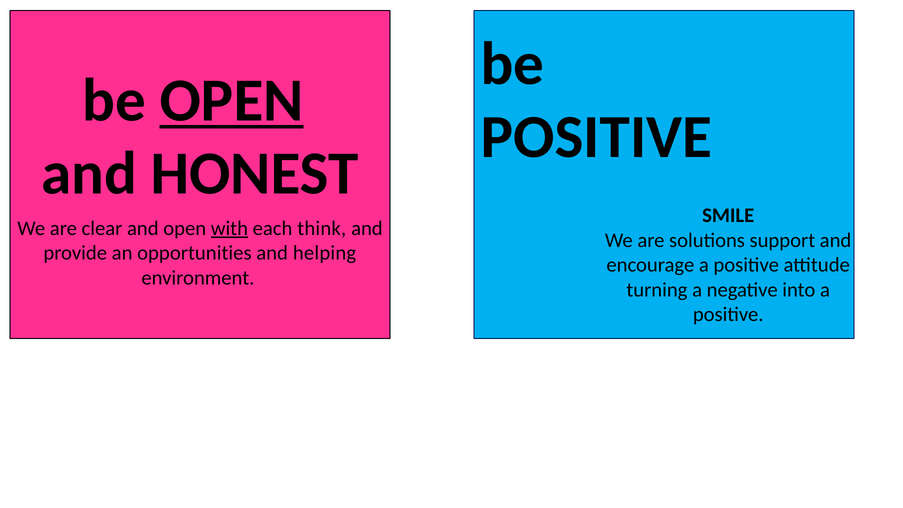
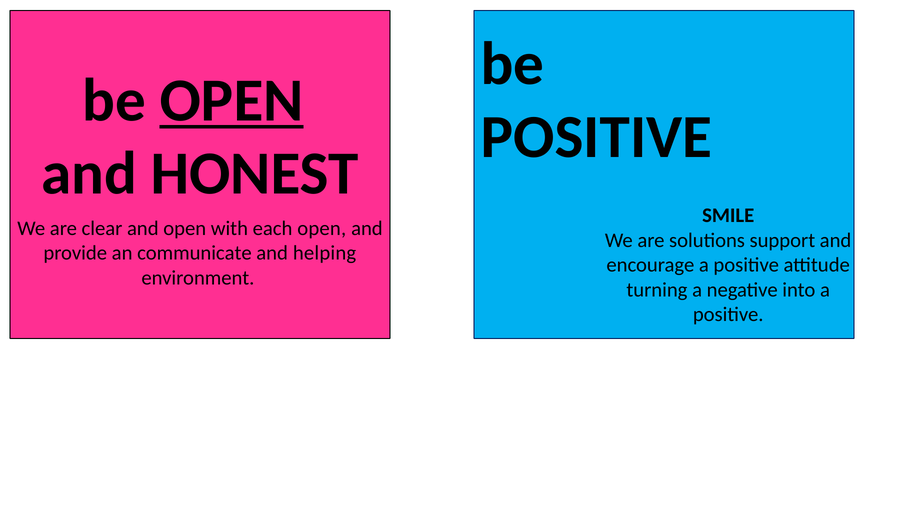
with underline: present -> none
each think: think -> open
opportunities: opportunities -> communicate
